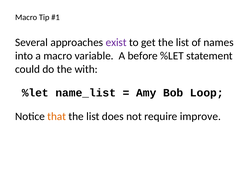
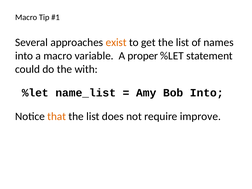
exist colour: purple -> orange
before: before -> proper
Bob Loop: Loop -> Into
